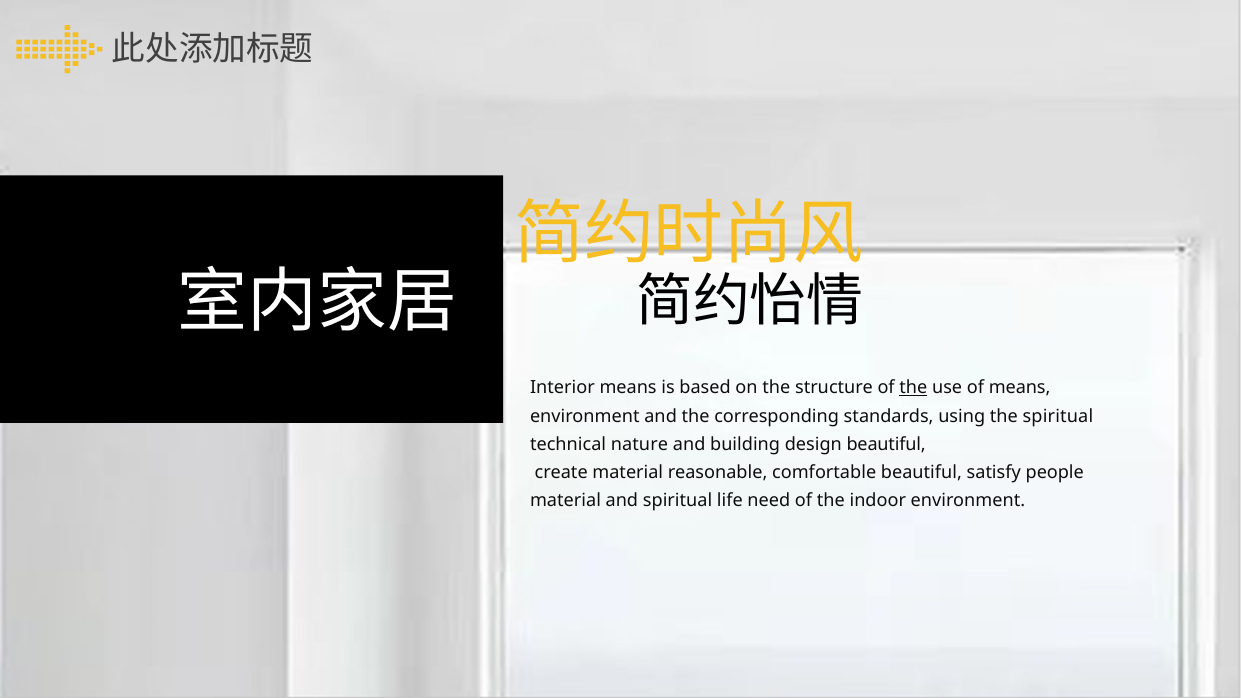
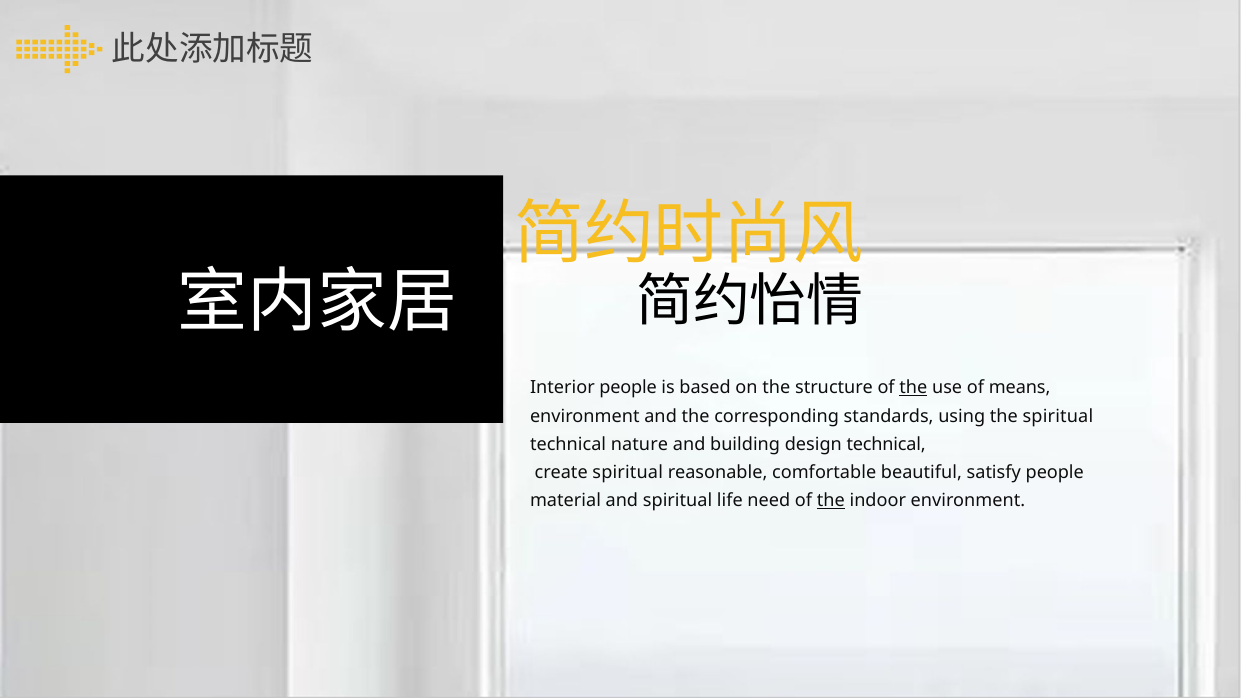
Interior means: means -> people
design beautiful: beautiful -> technical
create material: material -> spiritual
the at (831, 501) underline: none -> present
